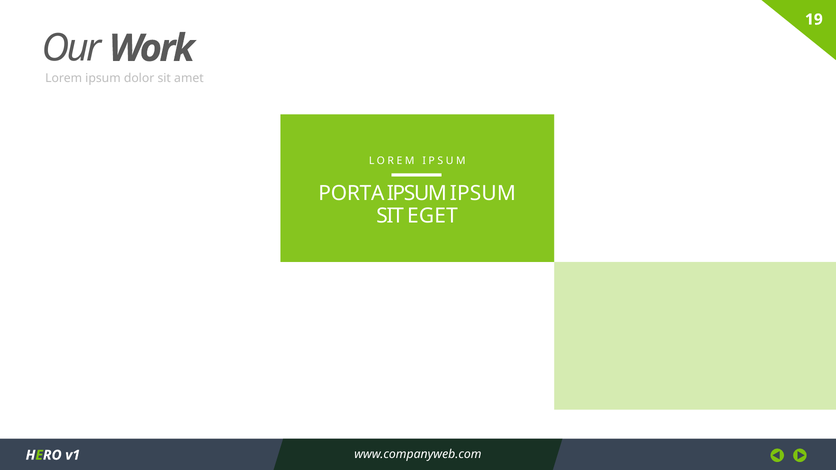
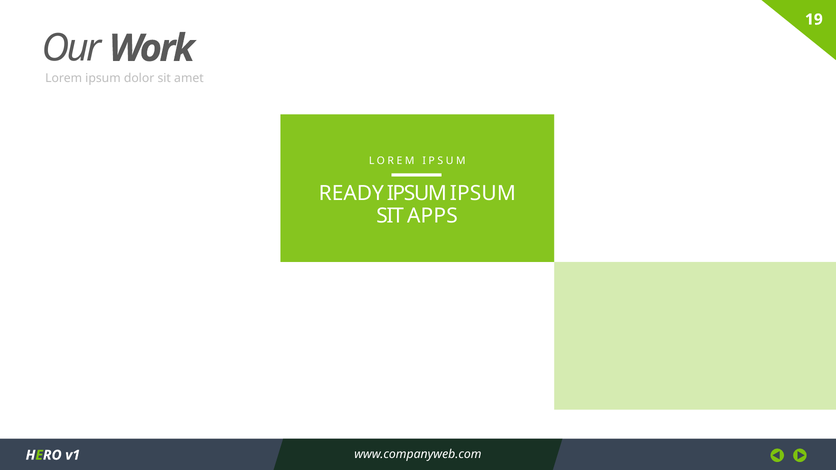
PORTA: PORTA -> READY
EGET: EGET -> APPS
